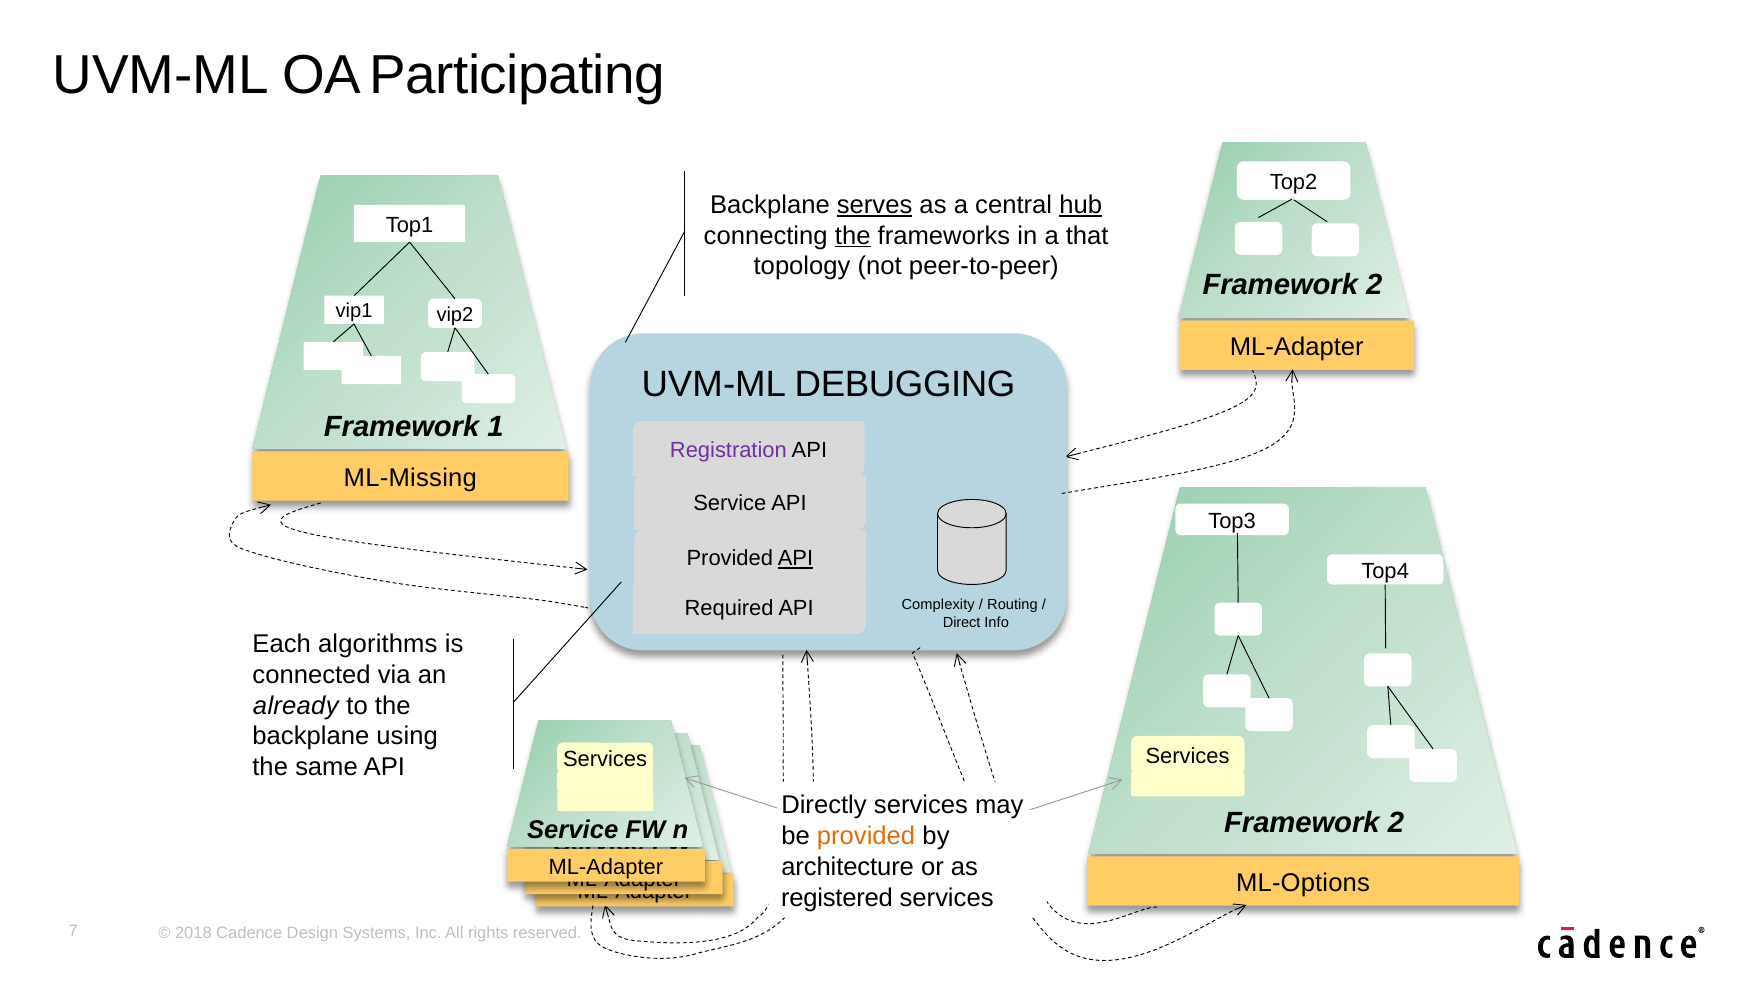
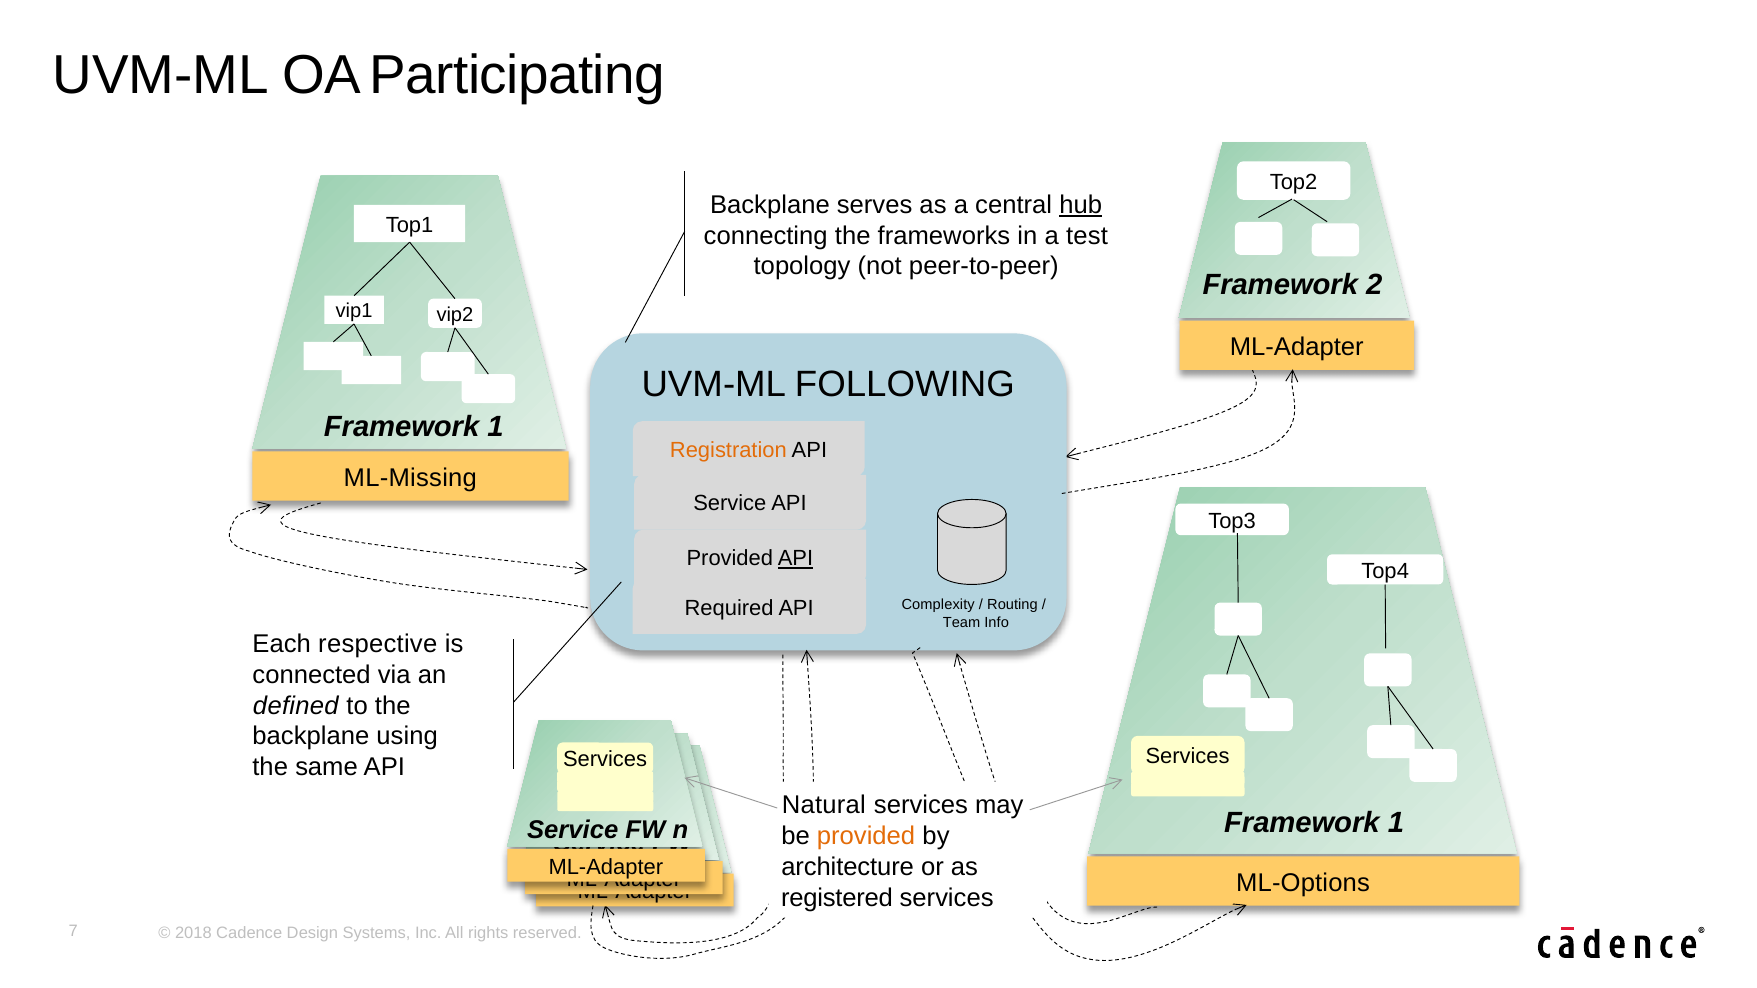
serves underline: present -> none
the at (853, 236) underline: present -> none
that: that -> test
DEBUGGING: DEBUGGING -> FOLLOWING
Registration colour: purple -> orange
Direct: Direct -> Team
algorithms: algorithms -> respective
already: already -> defined
Directly: Directly -> Natural
2 at (1396, 823): 2 -> 1
